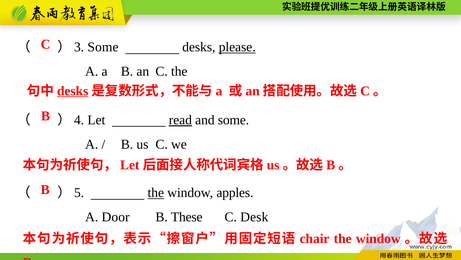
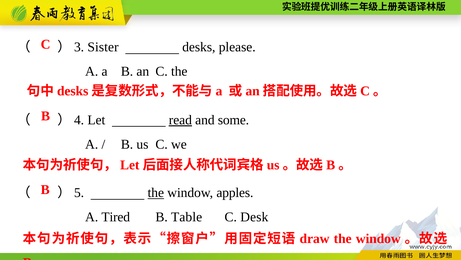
Some at (103, 47): Some -> Sister
please underline: present -> none
desks at (73, 91) underline: present -> none
Door: Door -> Tired
These: These -> Table
chair: chair -> draw
